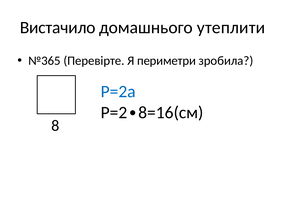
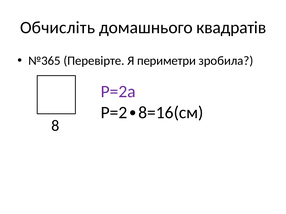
Вистачило: Вистачило -> Обчисліть
утеплити: утеплити -> квадратів
Р=2а colour: blue -> purple
